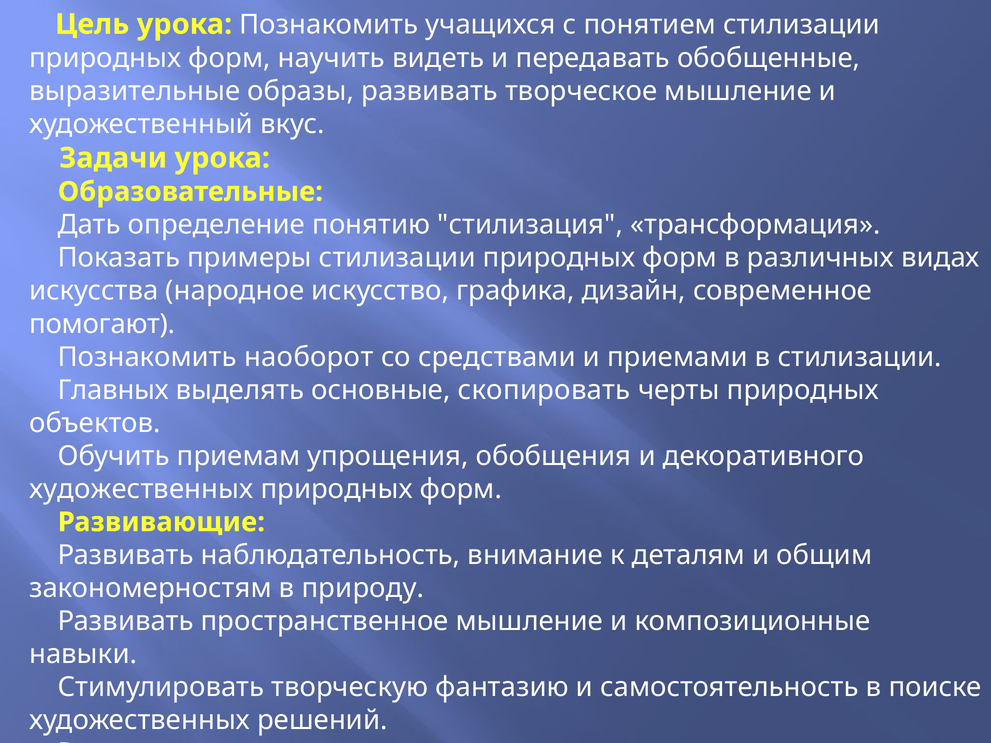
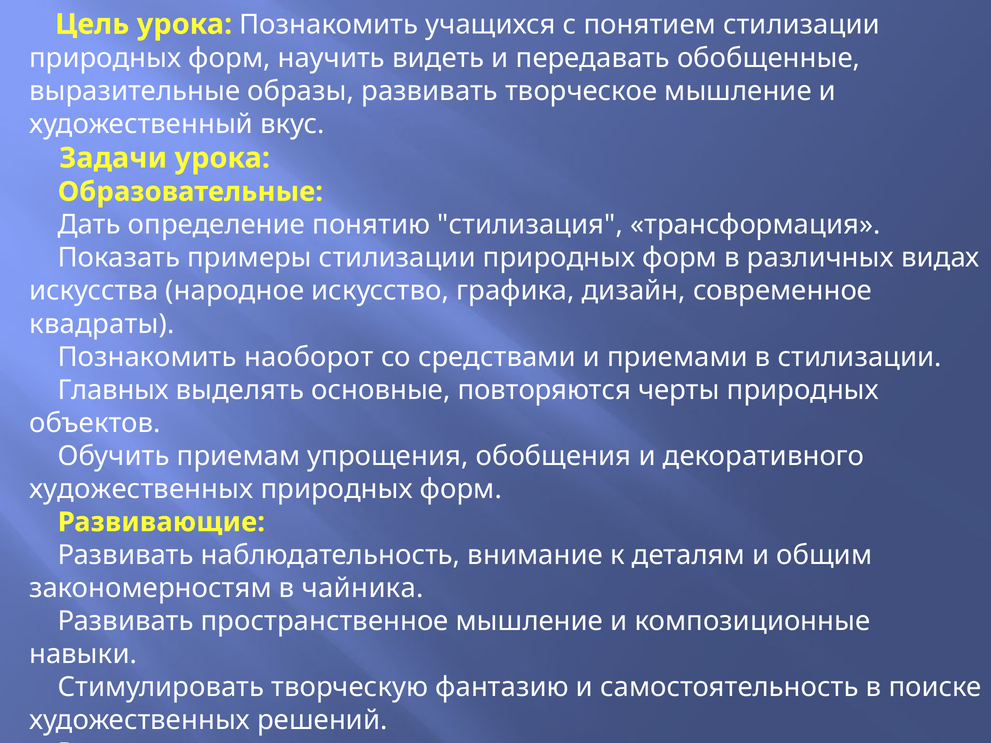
помогают: помогают -> квадраты
скопировать: скопировать -> повторяются
природу: природу -> чайника
